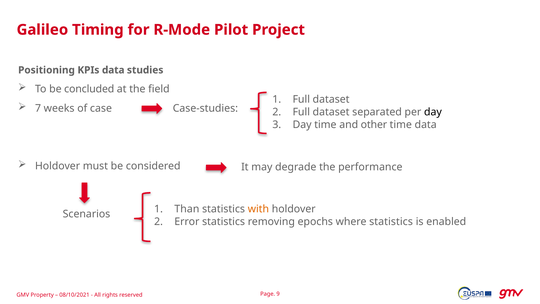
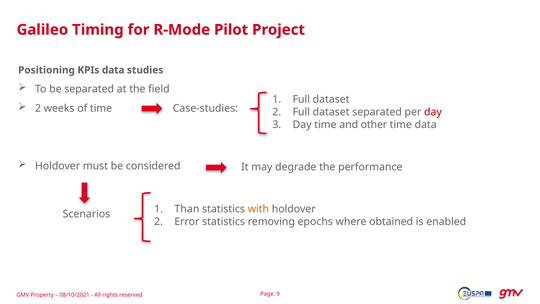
be concluded: concluded -> separated
7 at (38, 108): 7 -> 2
of case: case -> time
day at (433, 112) colour: black -> red
where statistics: statistics -> obtained
